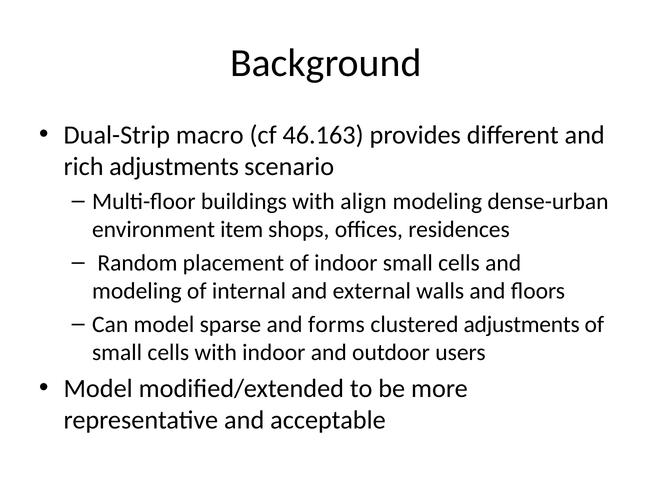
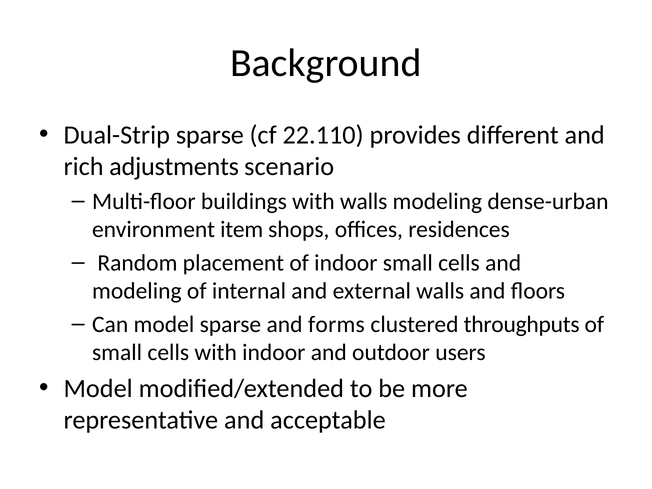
Dual-Strip macro: macro -> sparse
46.163: 46.163 -> 22.110
with align: align -> walls
clustered adjustments: adjustments -> throughputs
